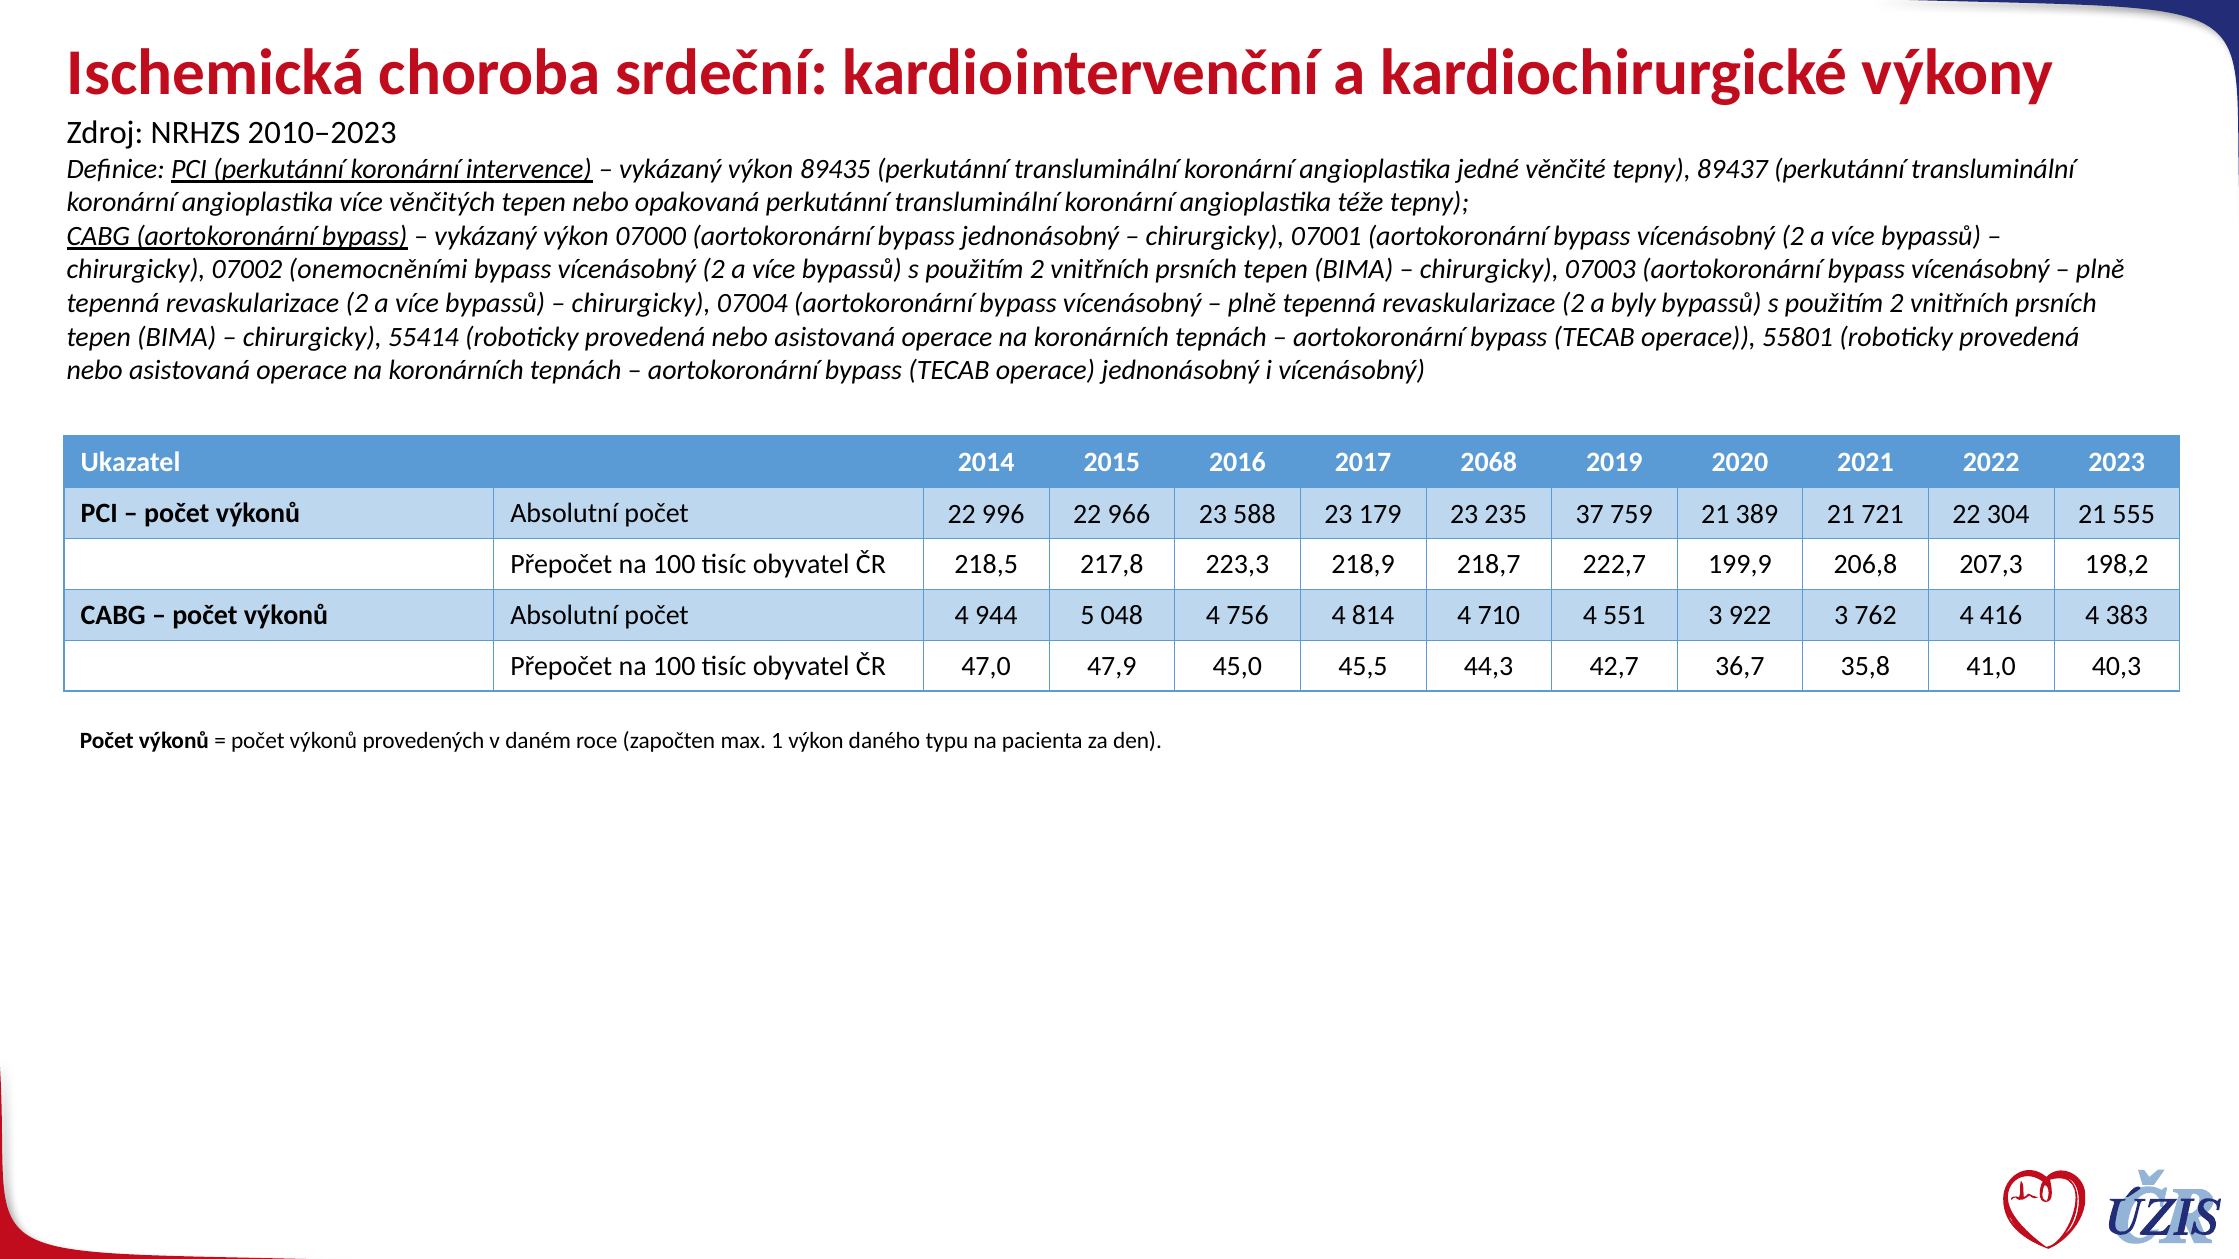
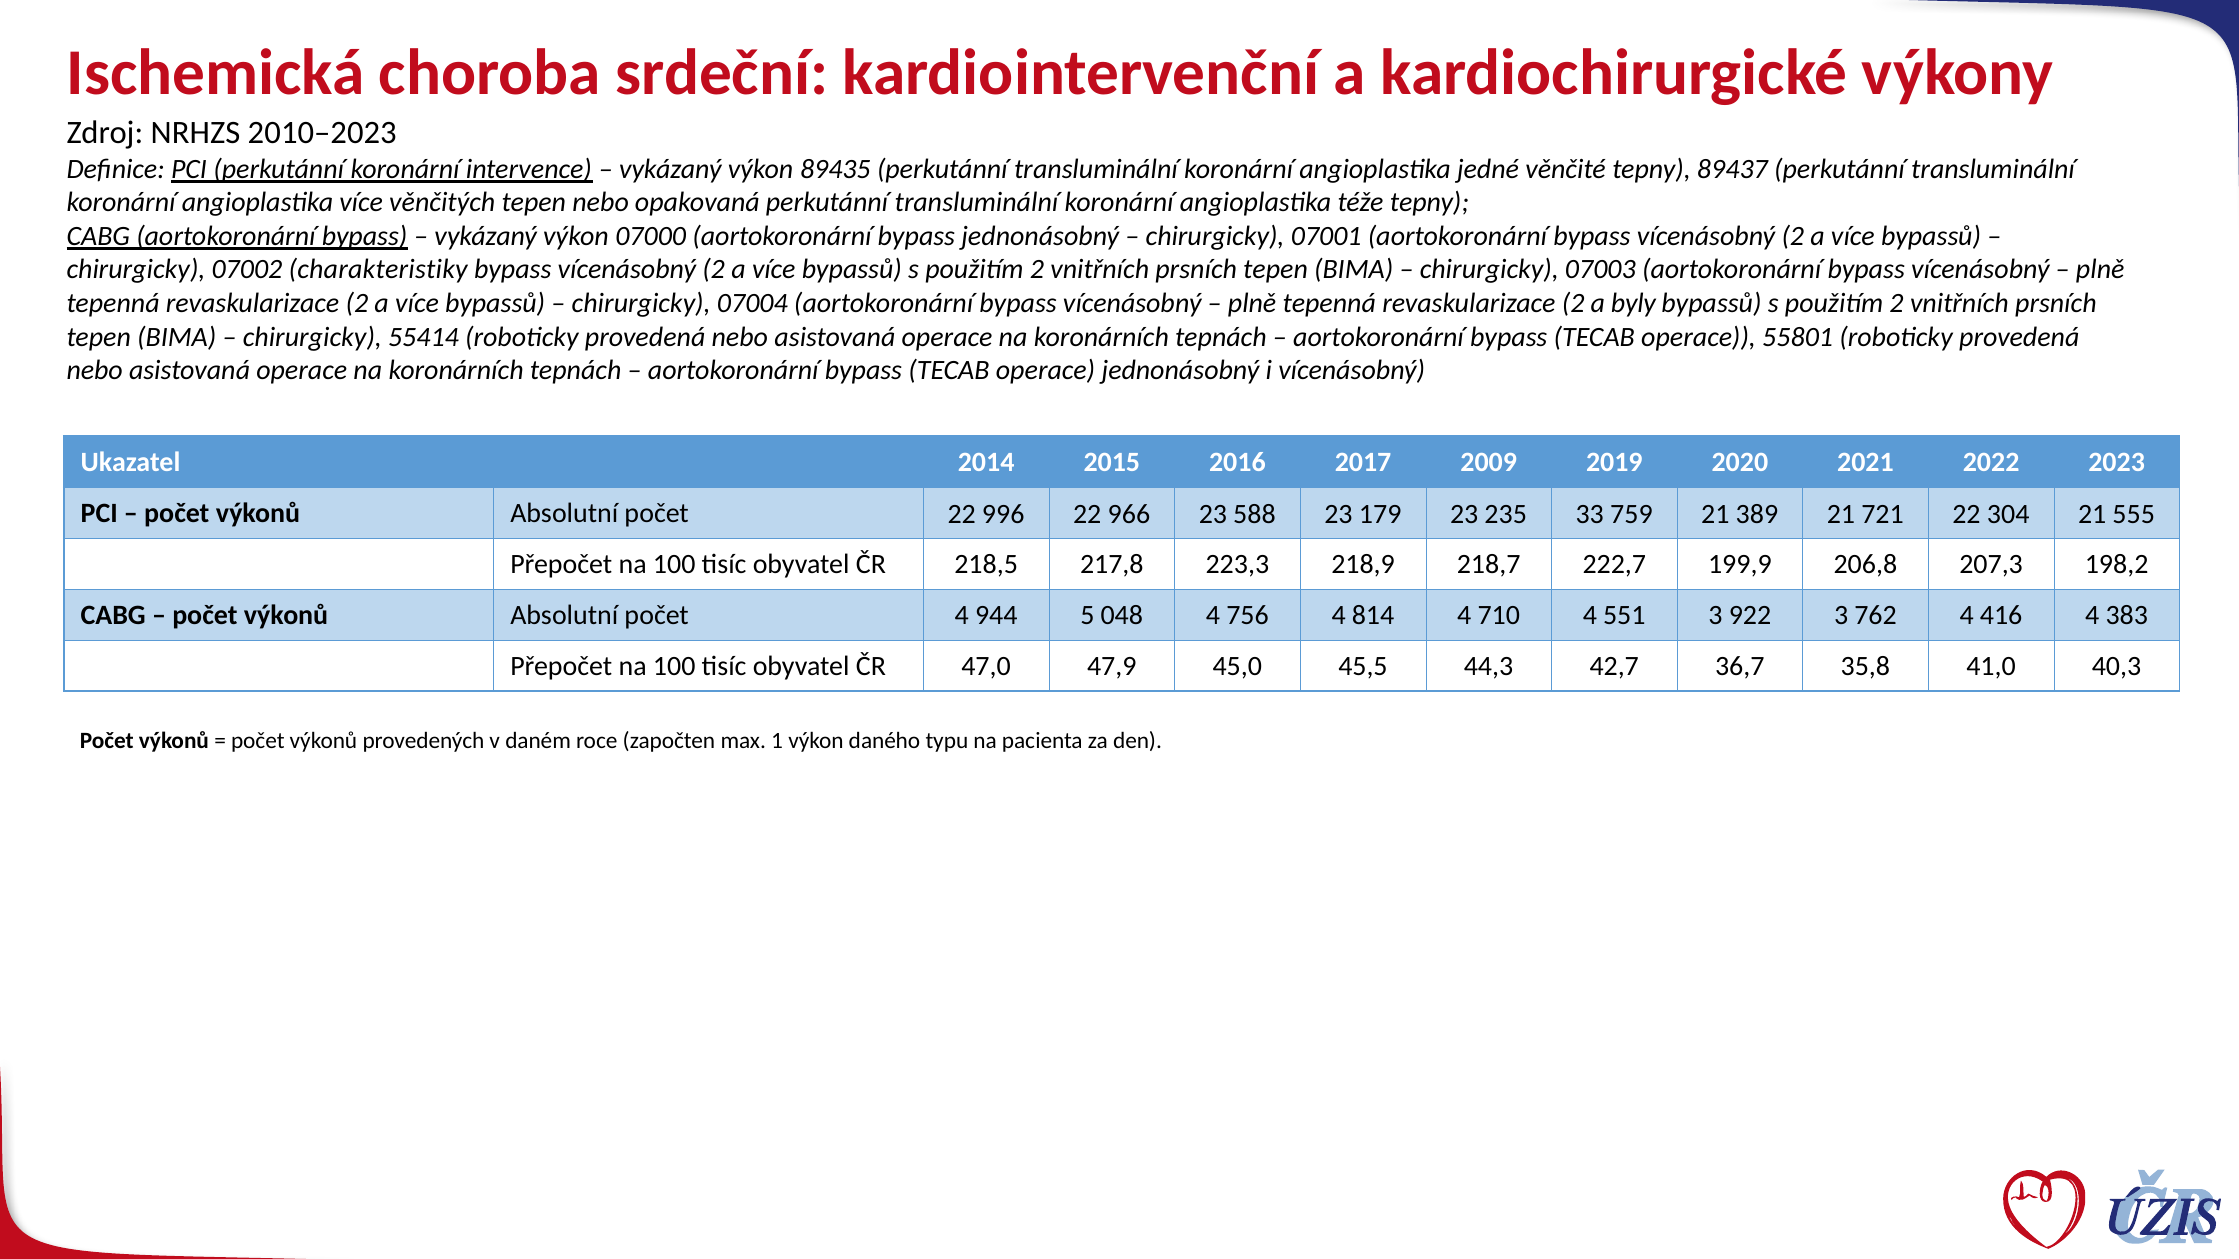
onemocněními: onemocněními -> charakteristiky
2068: 2068 -> 2009
37: 37 -> 33
